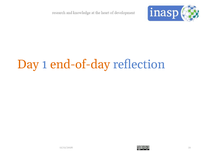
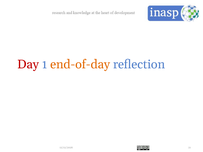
Day colour: orange -> red
